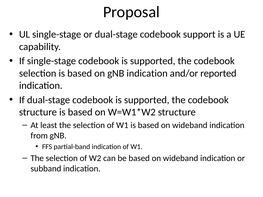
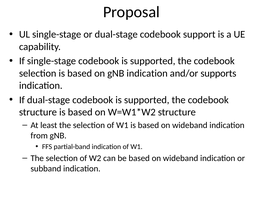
reported: reported -> supports
